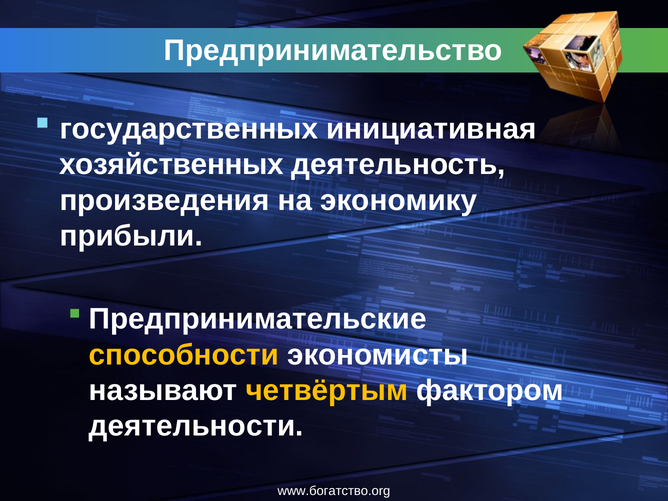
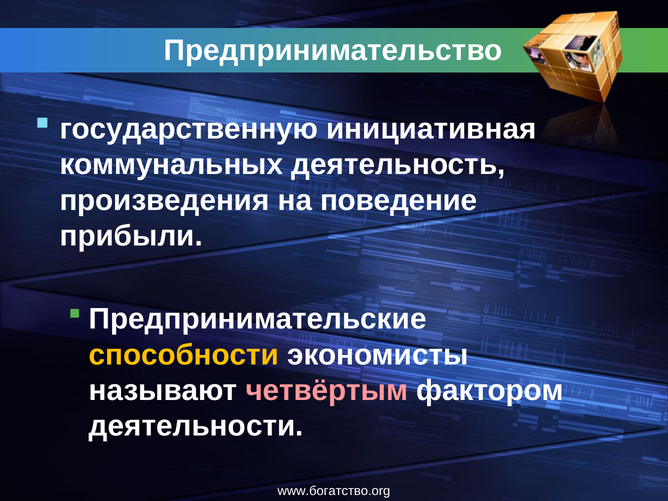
государственных: государственных -> государственную
хозяйственных: хозяйственных -> коммунальных
экономику: экономику -> поведение
четвёртым colour: yellow -> pink
